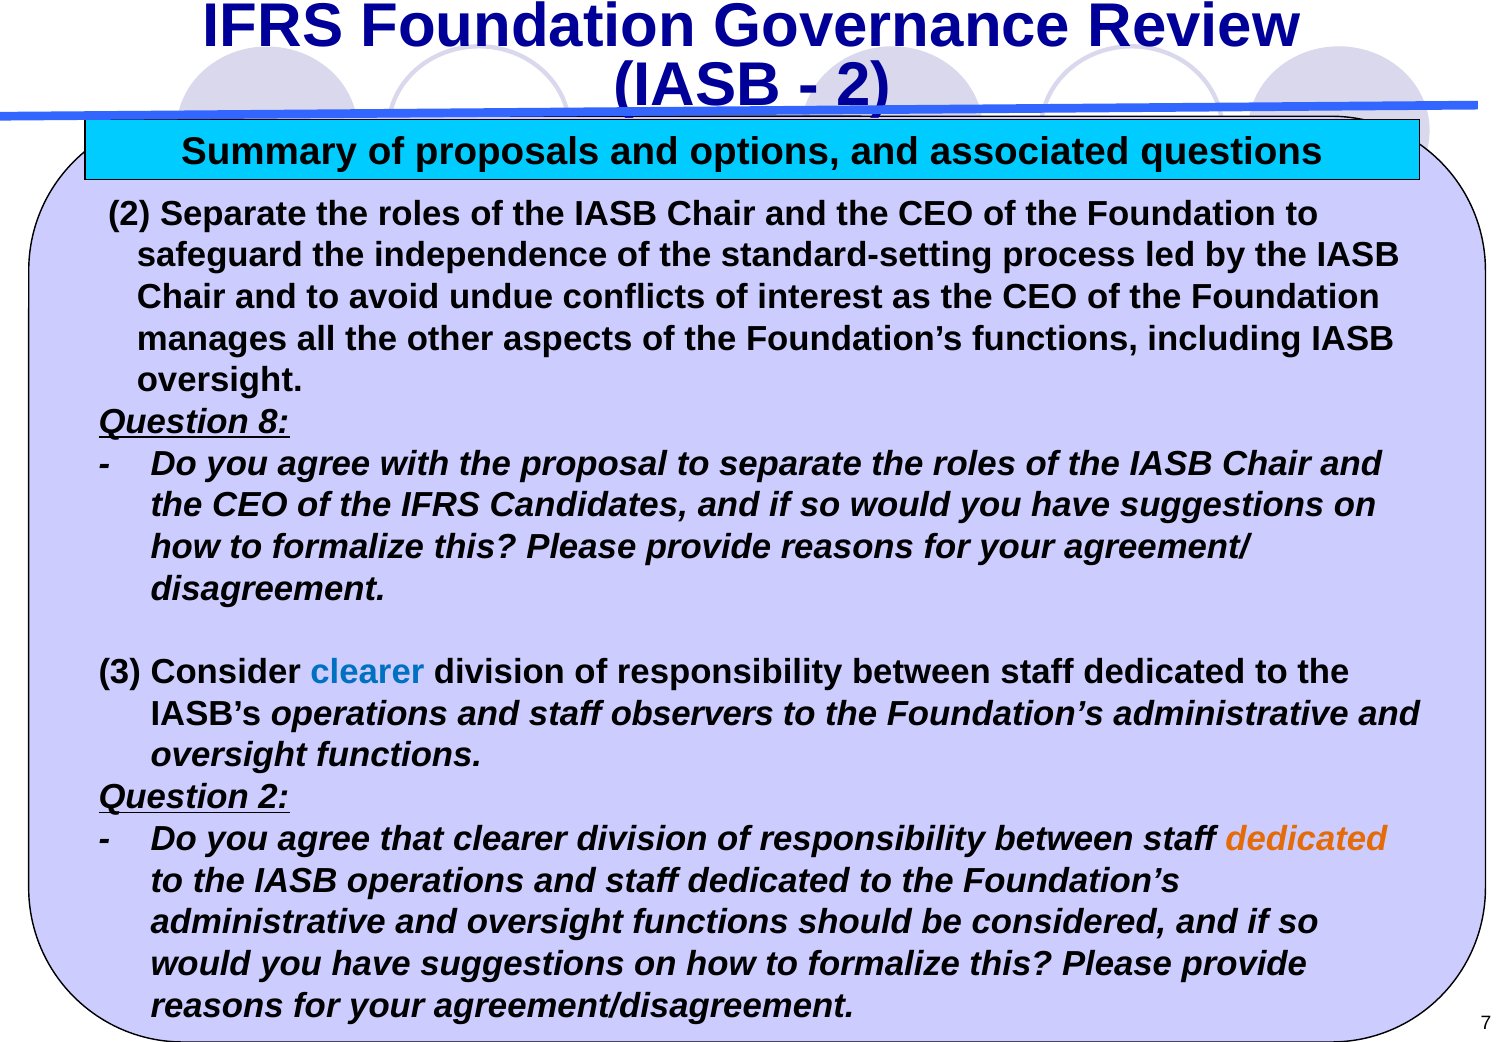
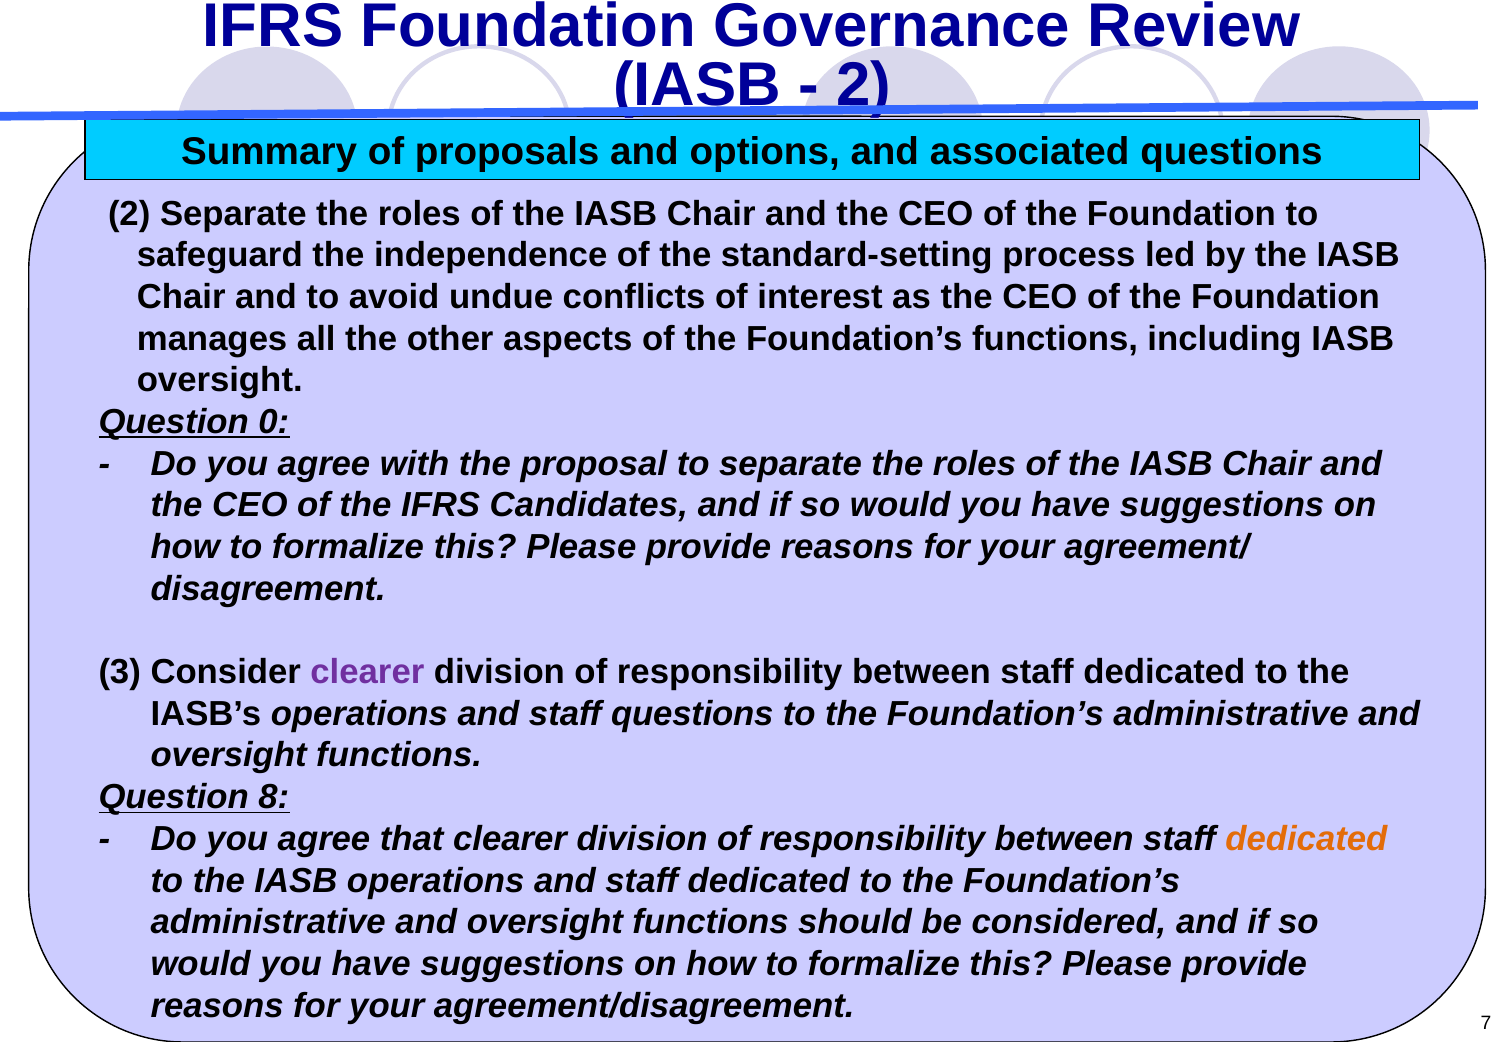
8: 8 -> 0
clearer at (367, 672) colour: blue -> purple
staff observers: observers -> questions
Question 2: 2 -> 8
